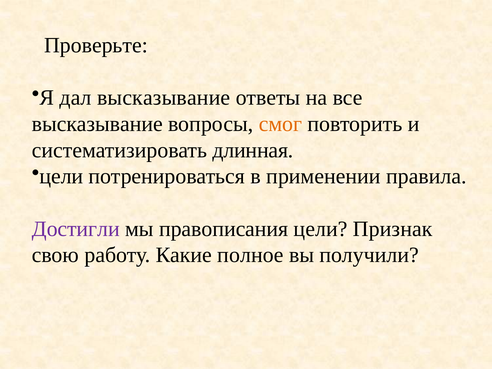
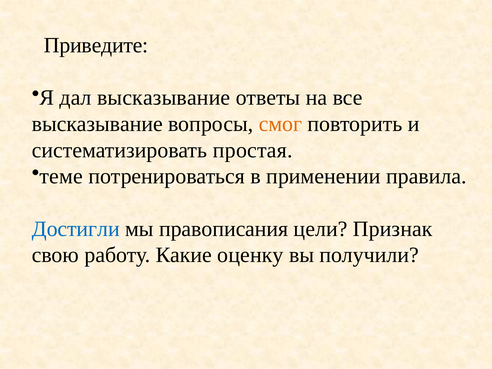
Проверьте: Проверьте -> Приведите
длинная: длинная -> простая
цели at (61, 176): цели -> теме
Достигли colour: purple -> blue
полное: полное -> оценку
